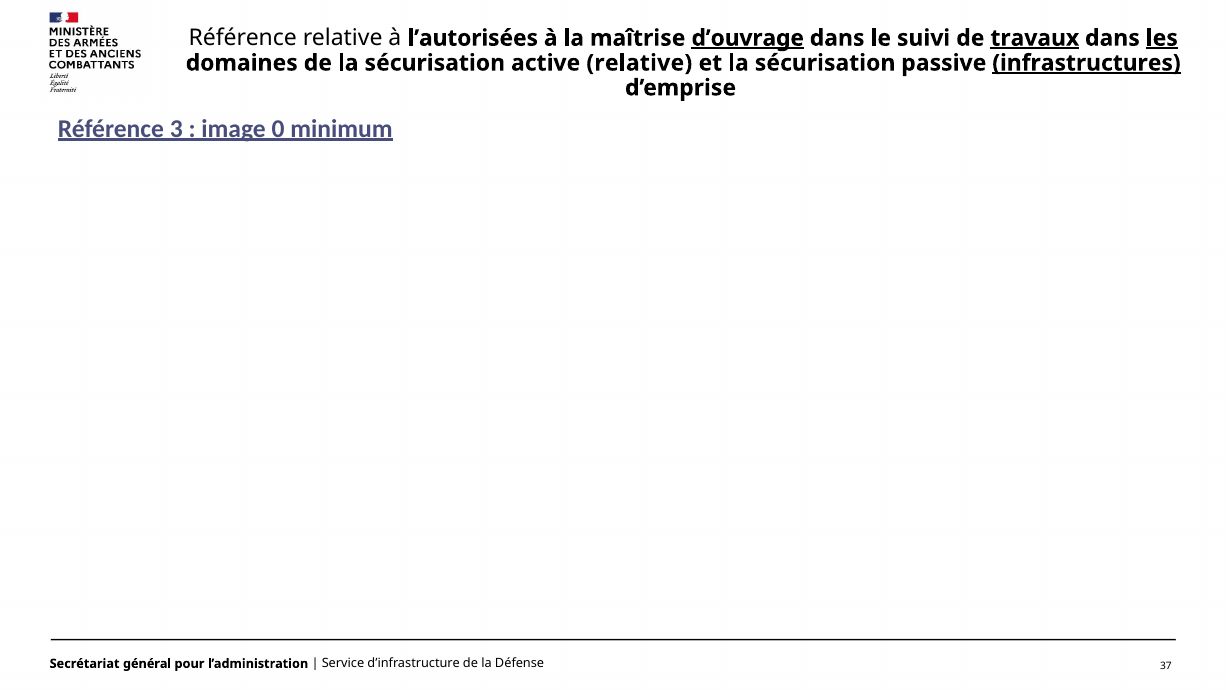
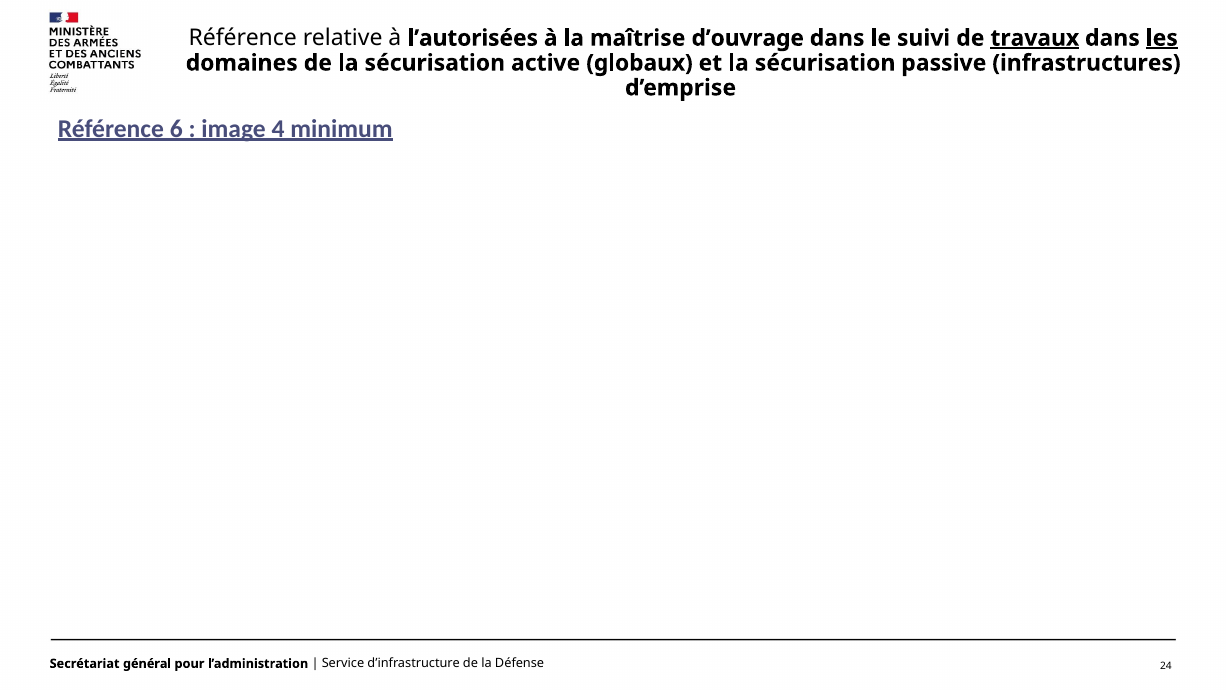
d’ouvrage underline: present -> none
active relative: relative -> globaux
infrastructures underline: present -> none
3: 3 -> 6
0: 0 -> 4
37: 37 -> 24
